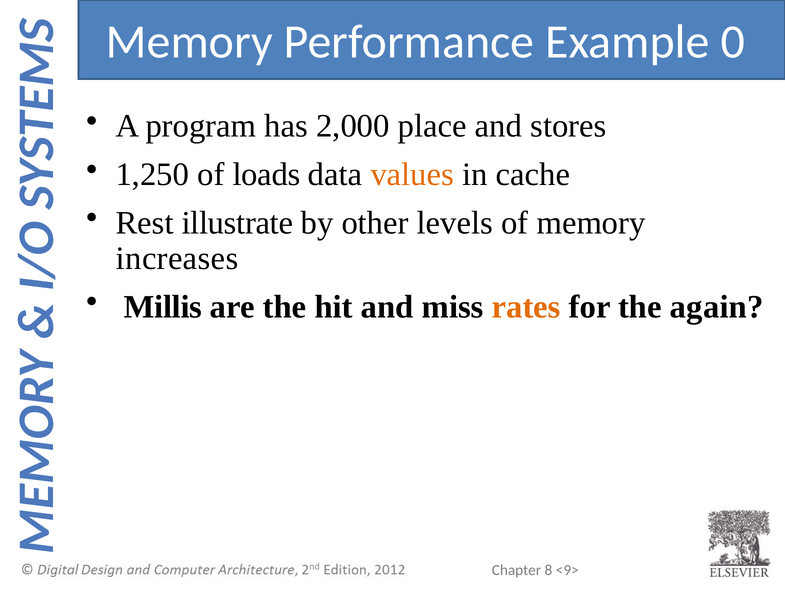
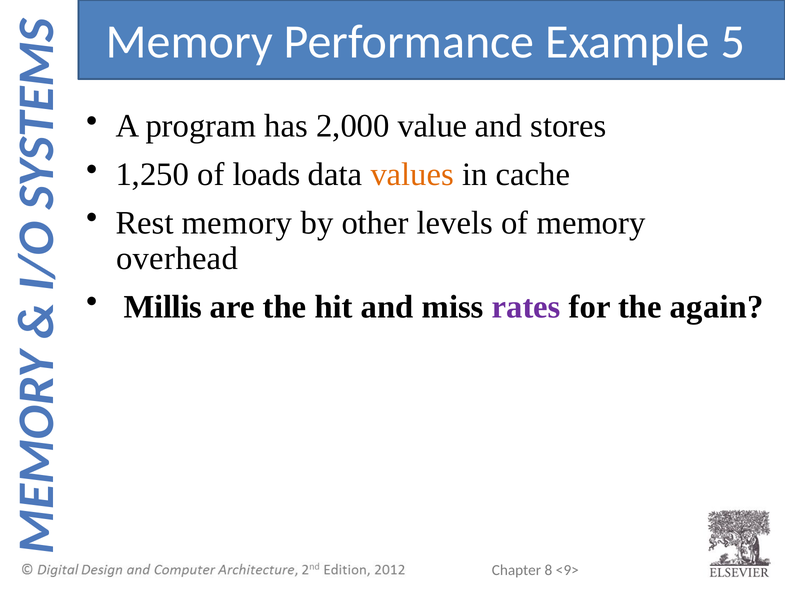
0: 0 -> 5
place: place -> value
Rest illustrate: illustrate -> memory
increases: increases -> overhead
rates colour: orange -> purple
